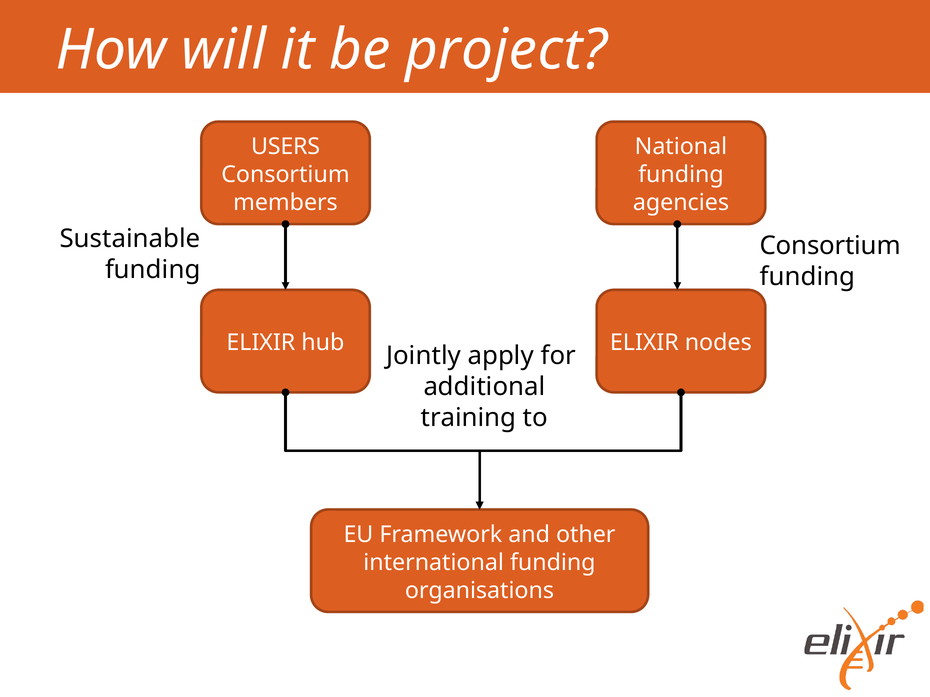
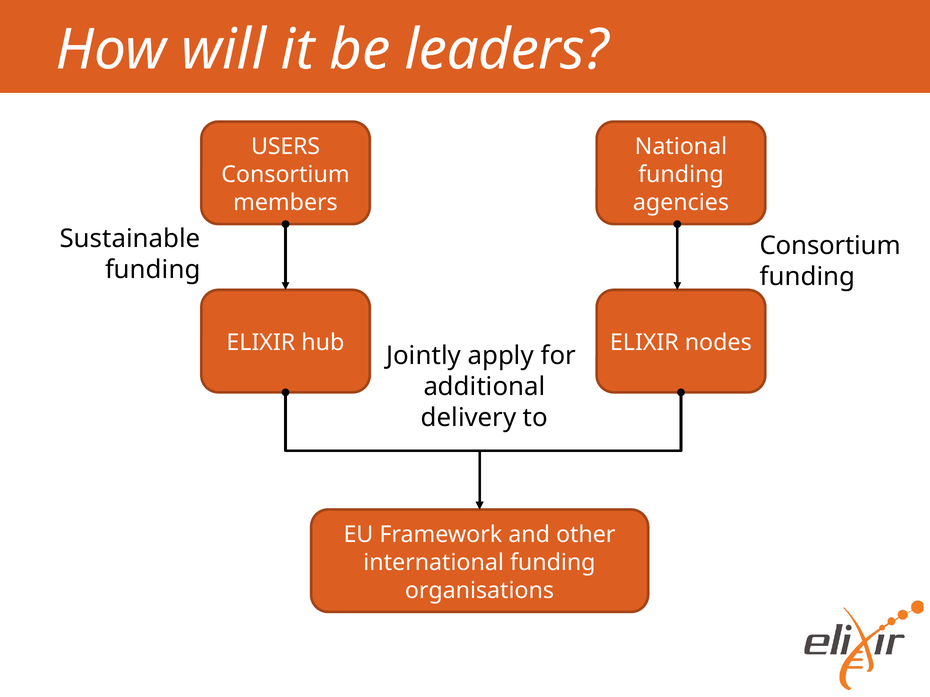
project: project -> leaders
training: training -> delivery
